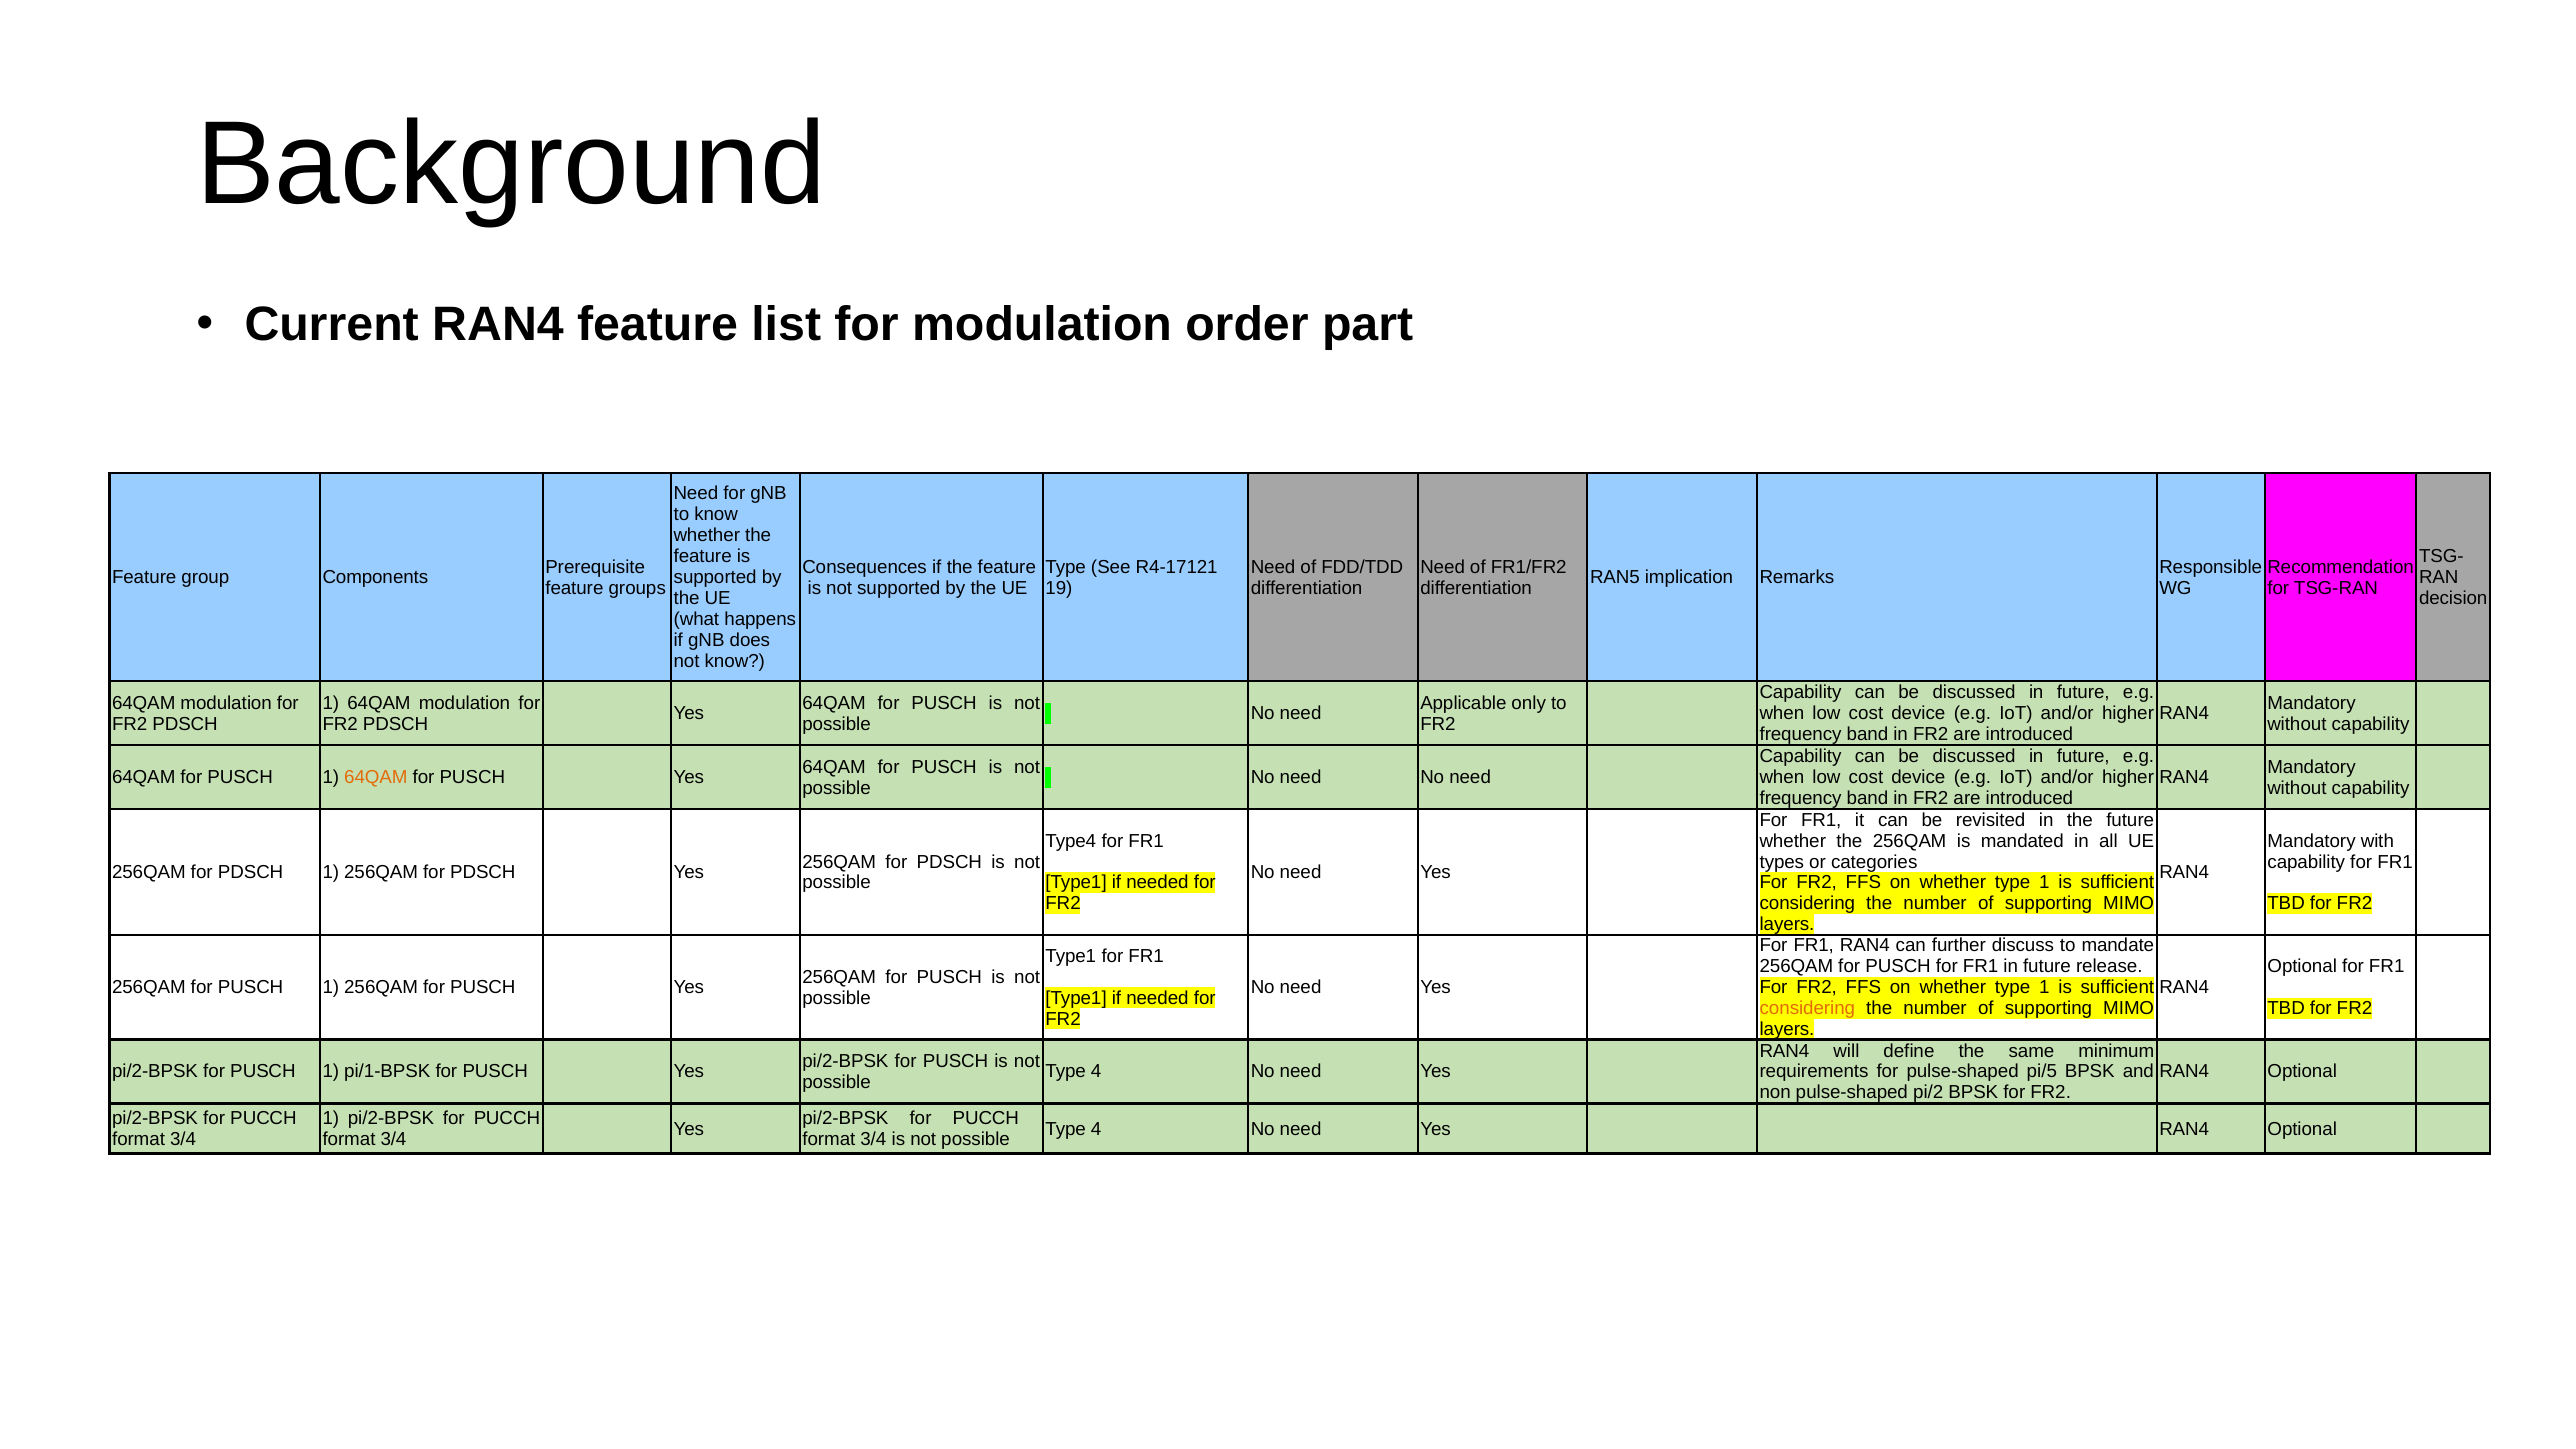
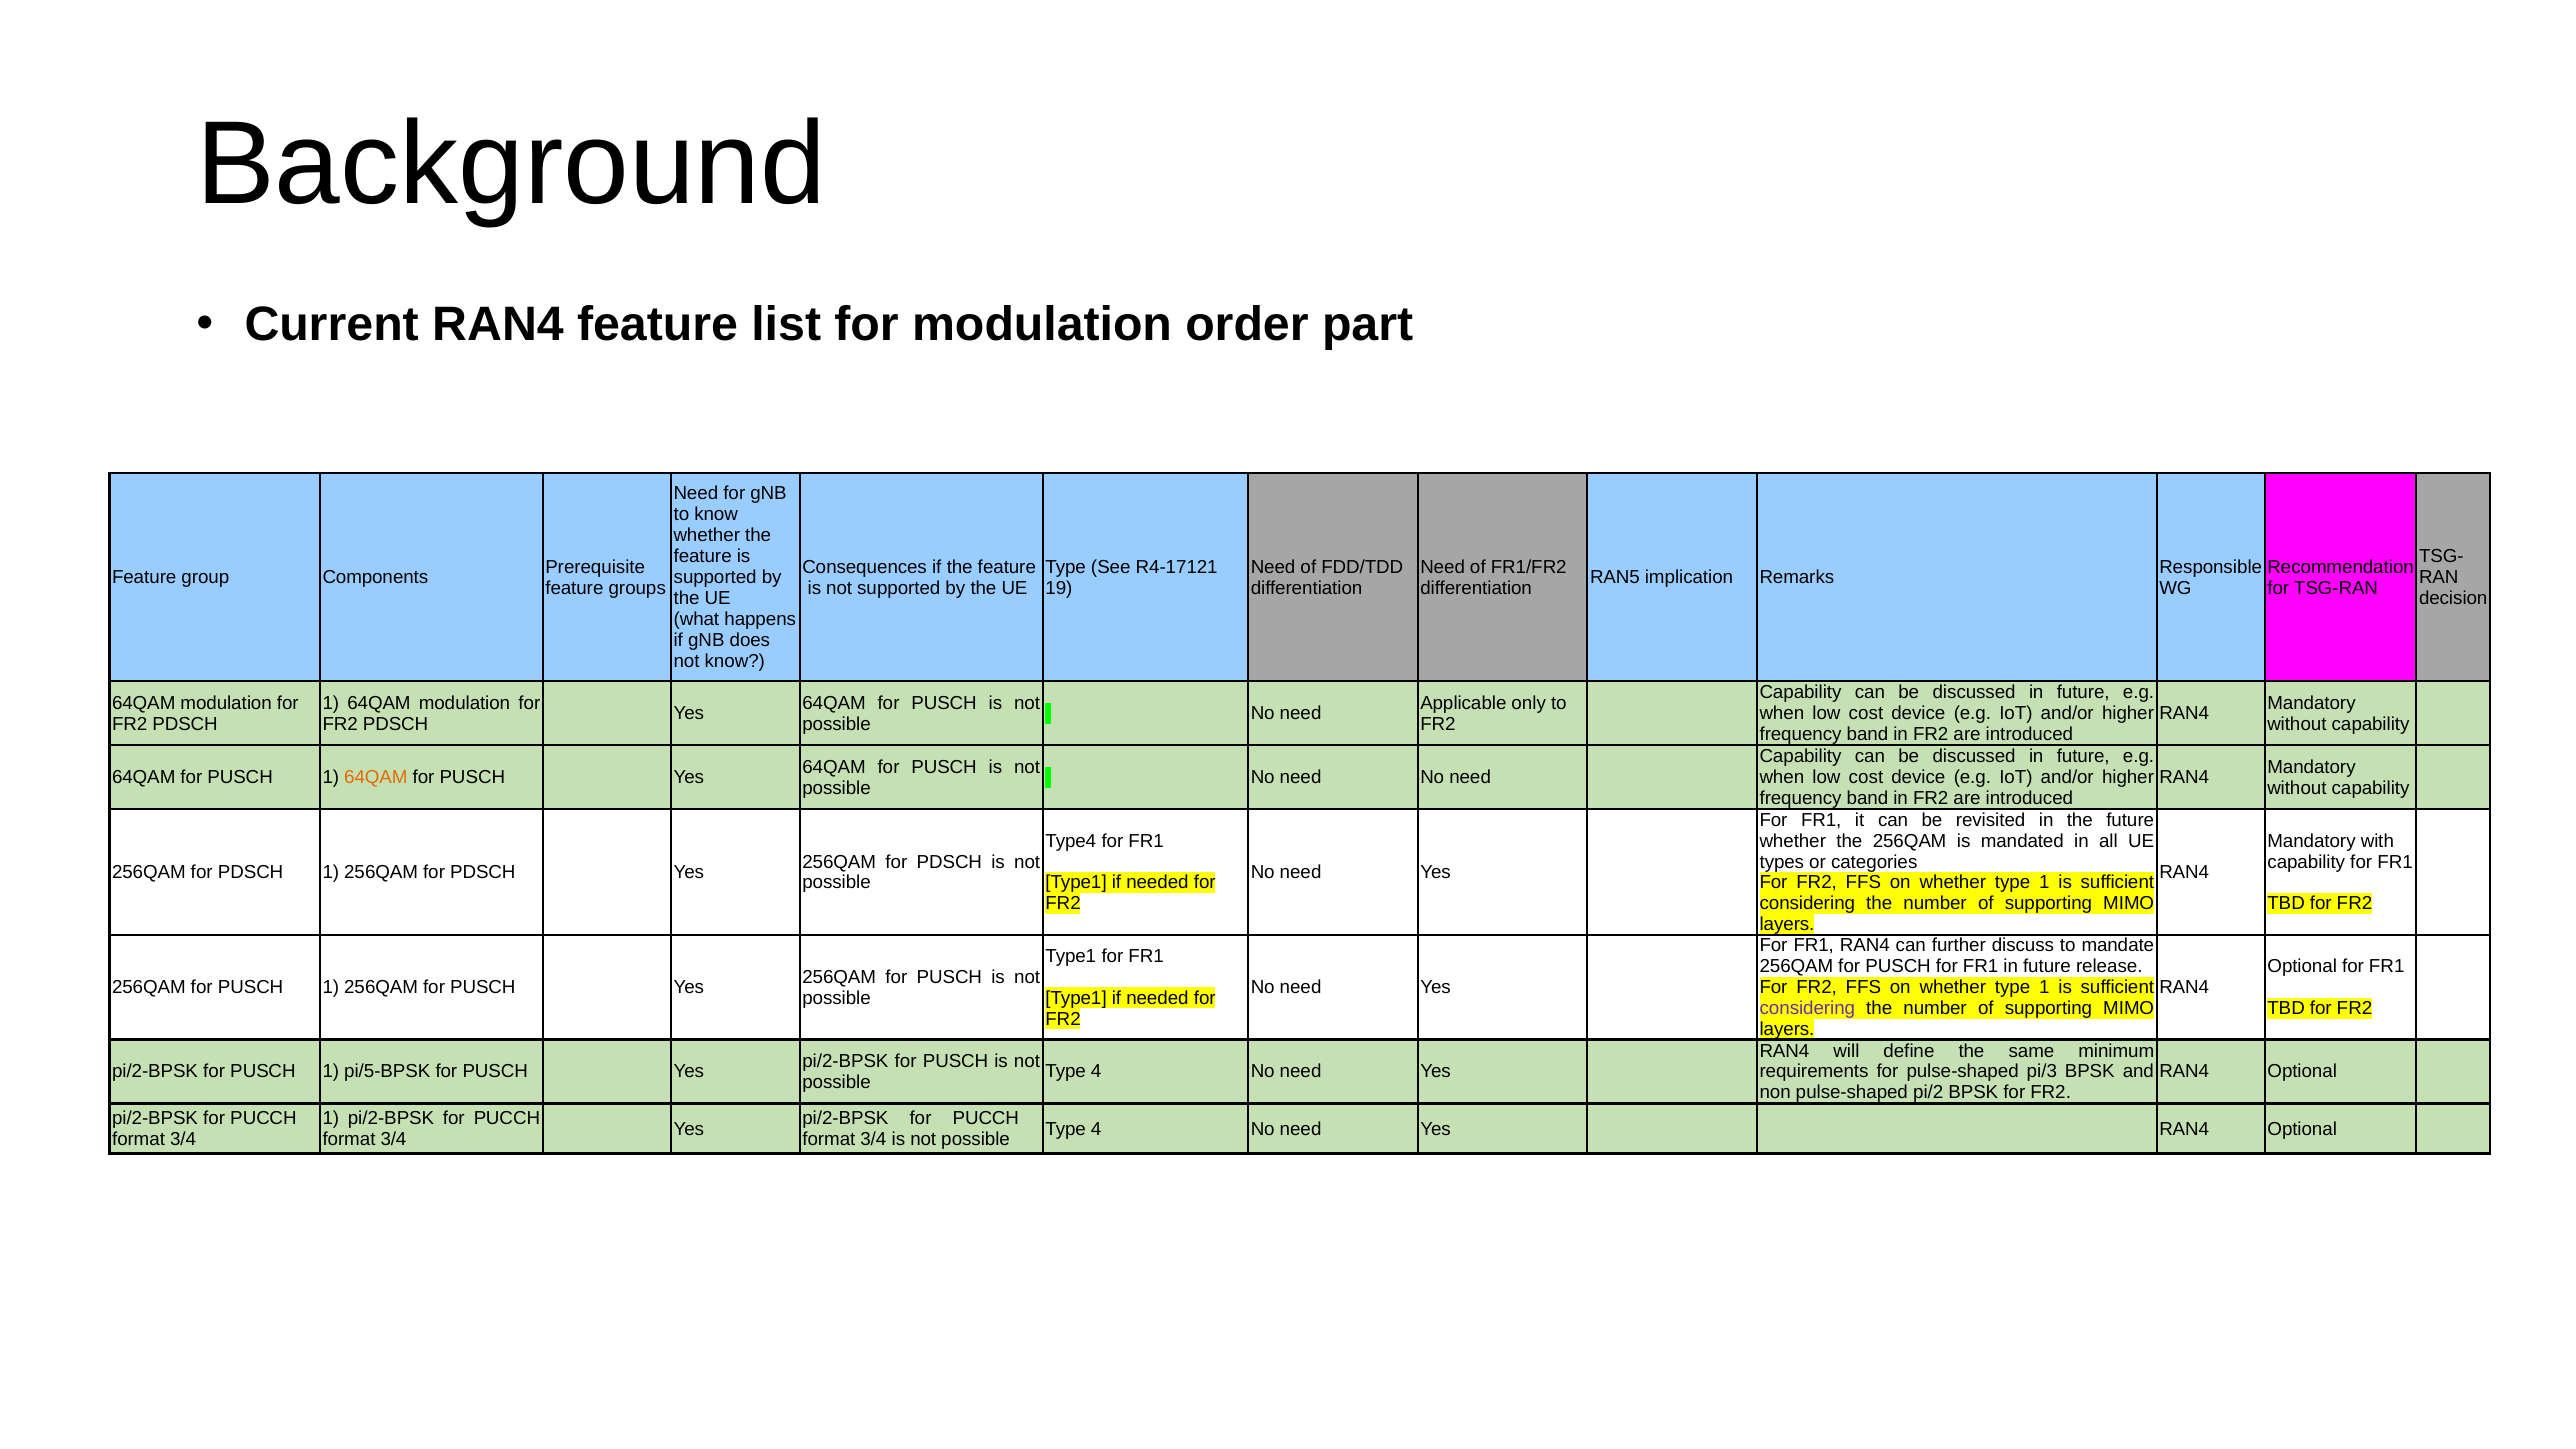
considering at (1807, 1008) colour: orange -> purple
pi/1-BPSK: pi/1-BPSK -> pi/5-BPSK
pi/5: pi/5 -> pi/3
